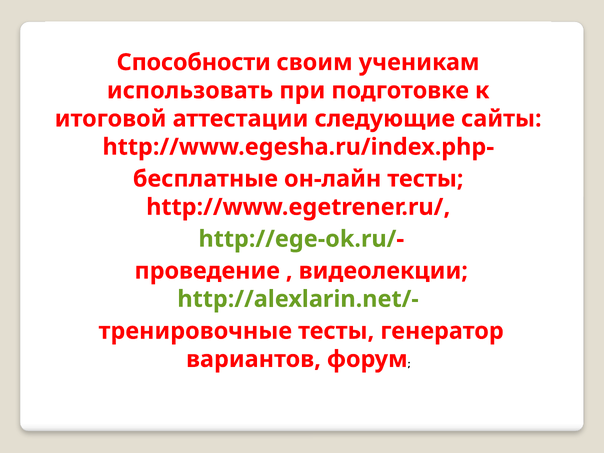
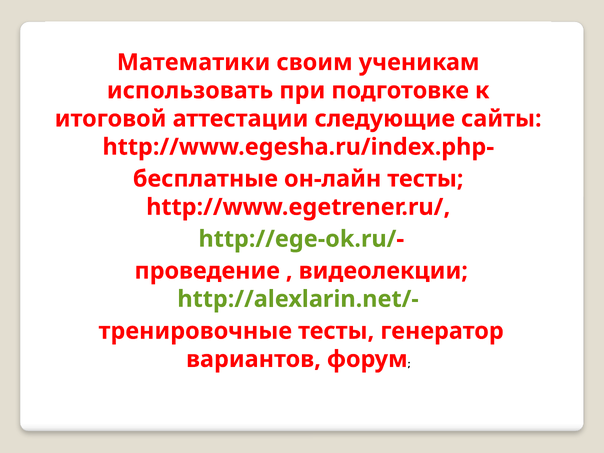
Способности: Способности -> Математики
